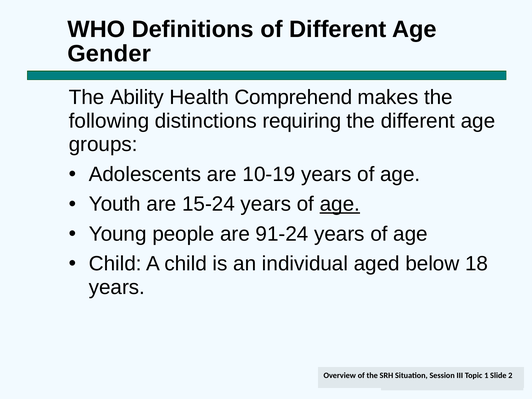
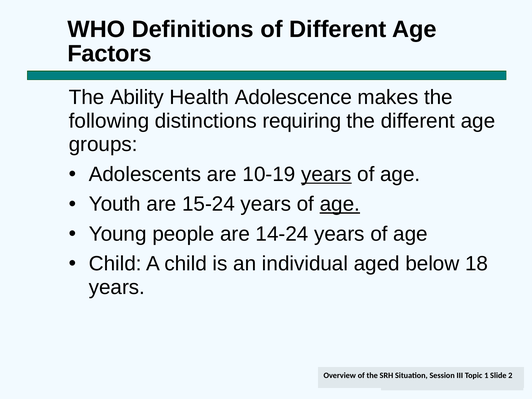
Gender: Gender -> Factors
Comprehend: Comprehend -> Adolescence
years at (326, 174) underline: none -> present
91-24: 91-24 -> 14-24
